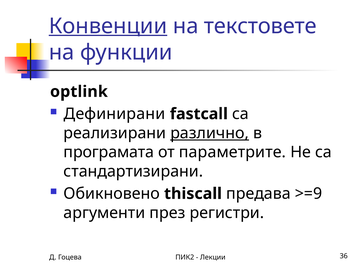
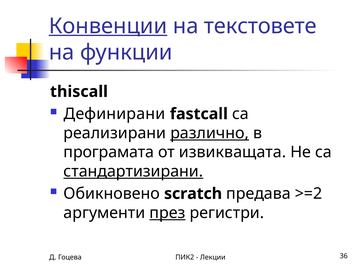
optlink: optlink -> thiscall
параметрите: параметрите -> извикващата
стандартизирани underline: none -> present
thiscall: thiscall -> scratch
>=9: >=9 -> >=2
през underline: none -> present
